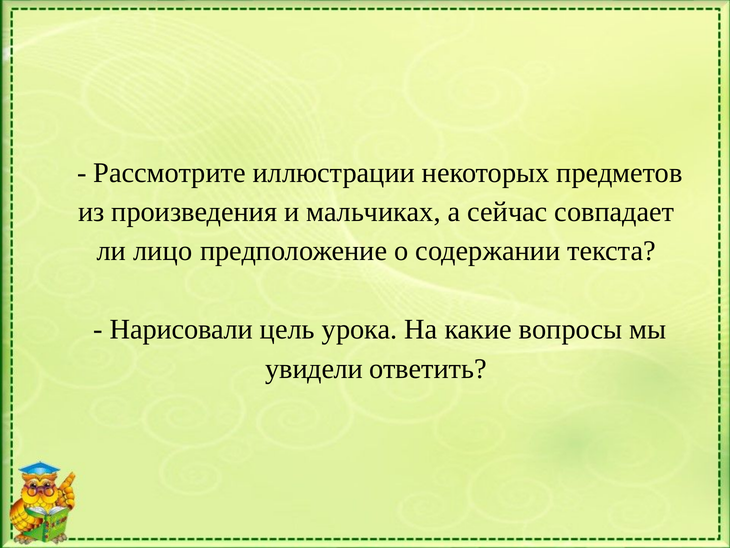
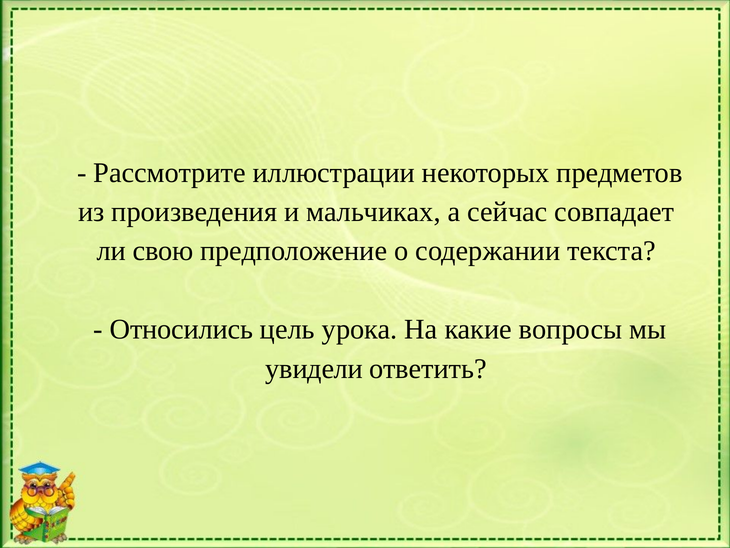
лицо: лицо -> свою
Нарисовали: Нарисовали -> Относились
